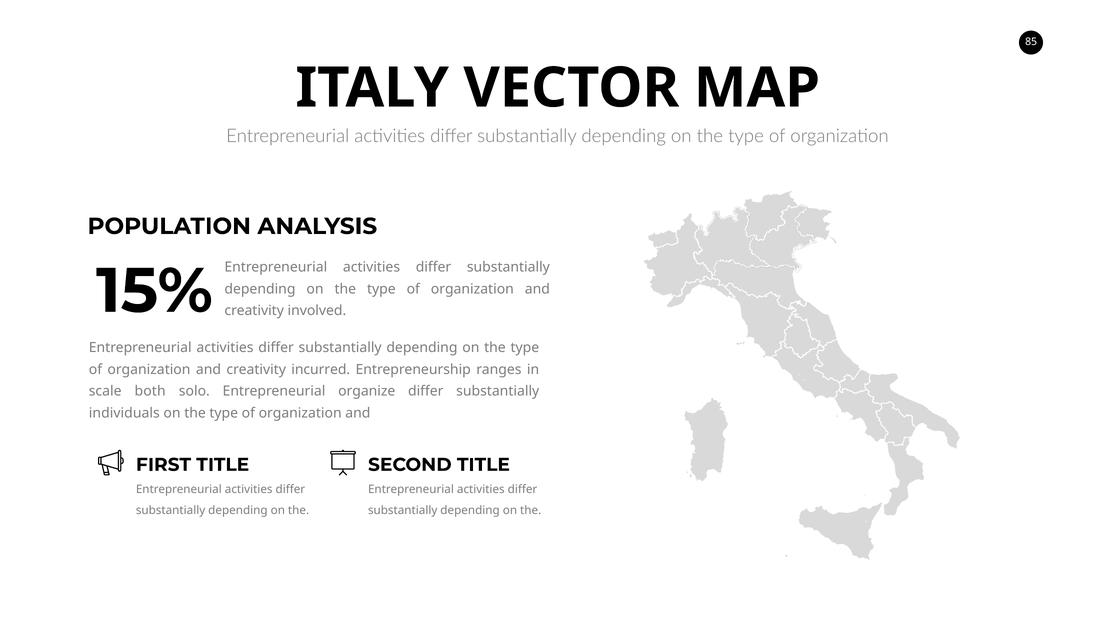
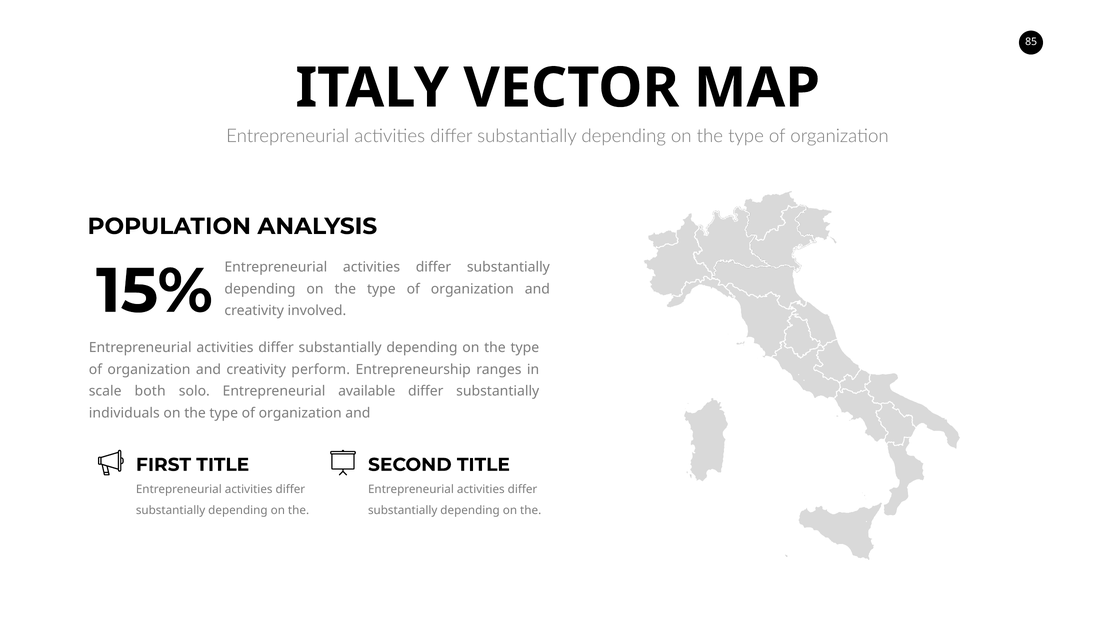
incurred: incurred -> perform
organize: organize -> available
